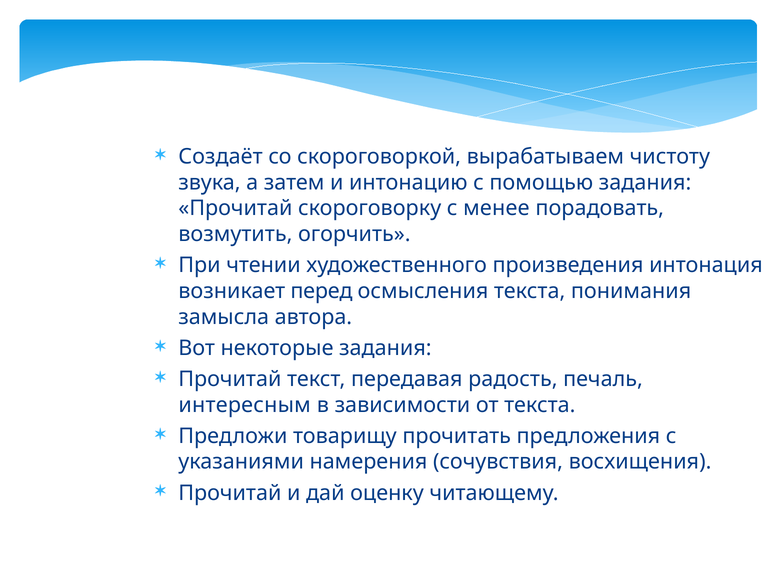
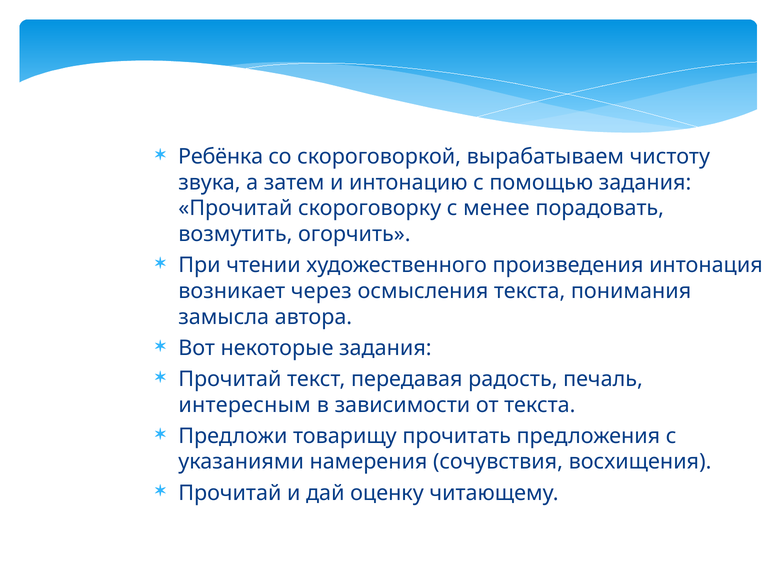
Создаёт: Создаёт -> Ребёнка
перед: перед -> через
